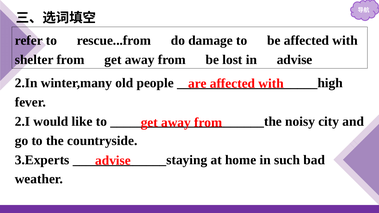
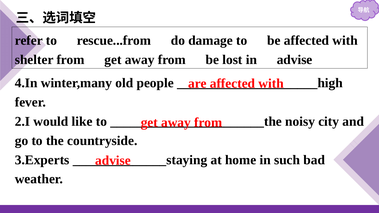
2.In: 2.In -> 4.In
